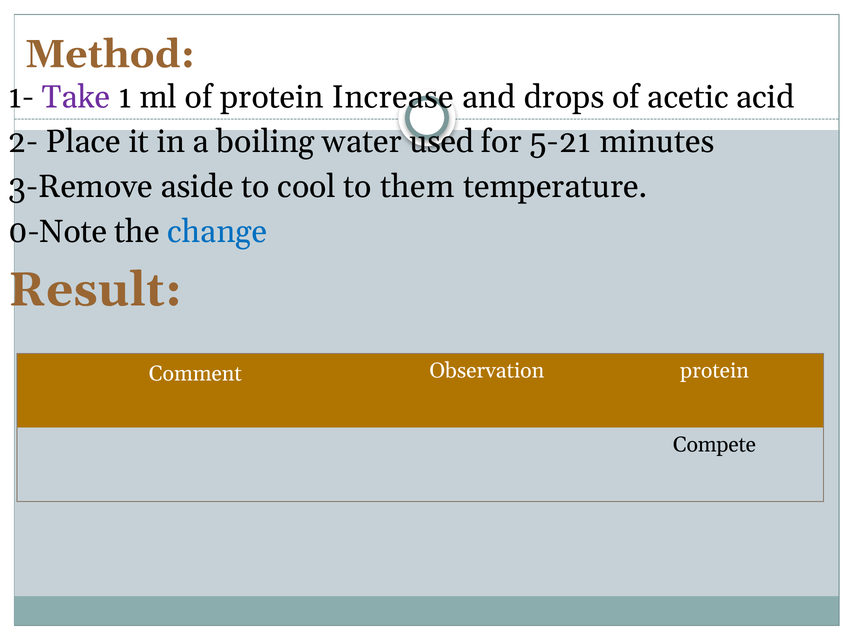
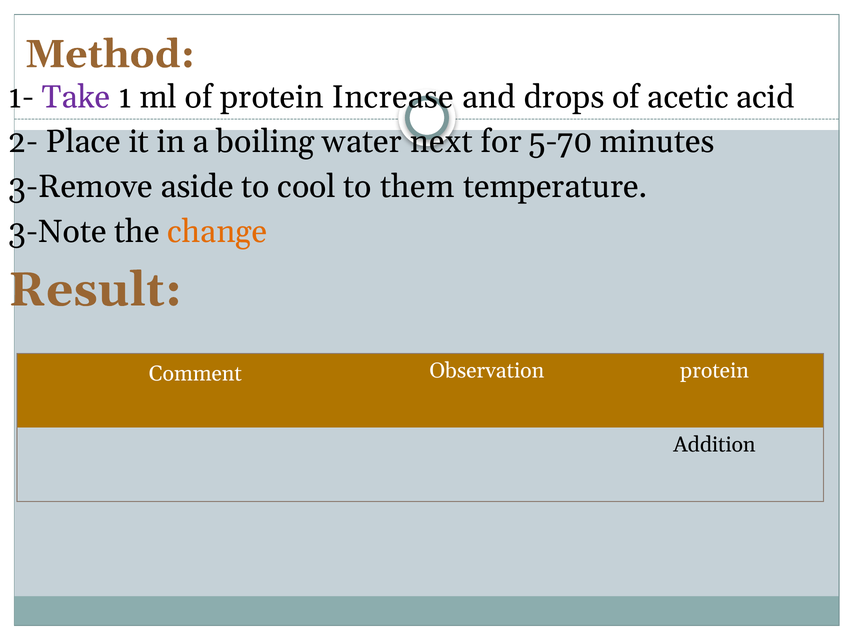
used: used -> next
5-21: 5-21 -> 5-70
0-Note: 0-Note -> 3-Note
change colour: blue -> orange
Compete: Compete -> Addition
